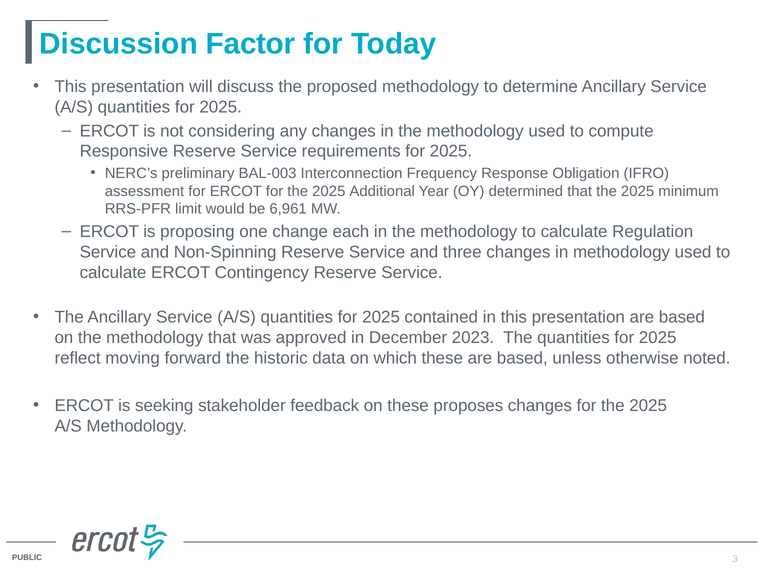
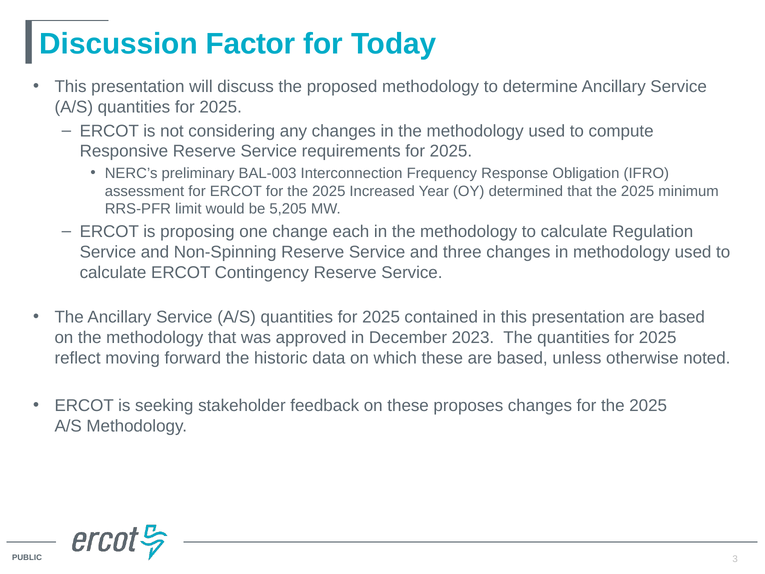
Additional: Additional -> Increased
6,961: 6,961 -> 5,205
